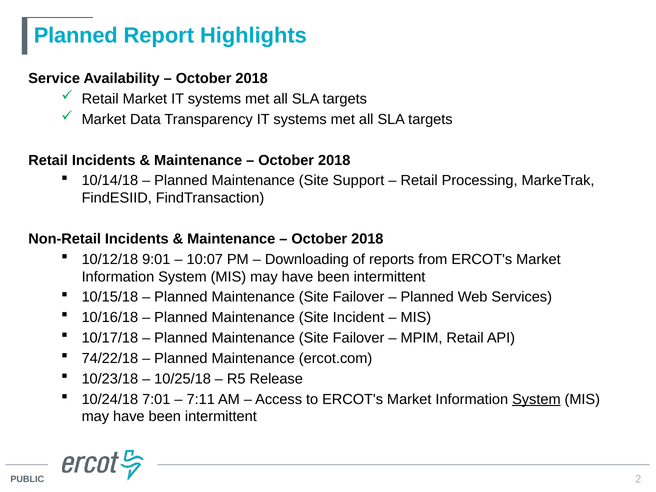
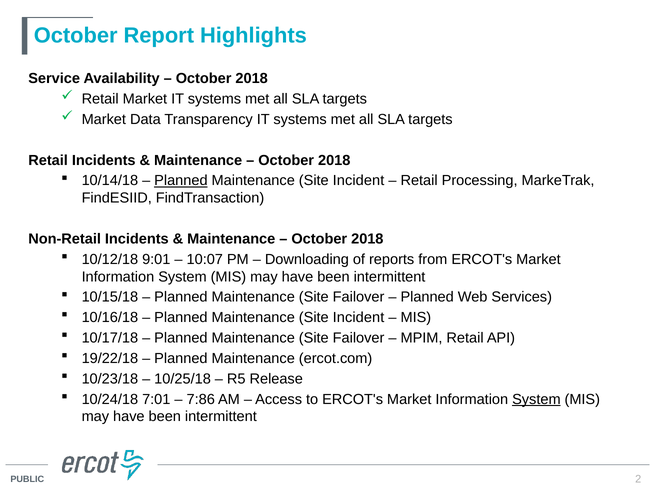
Planned at (76, 35): Planned -> October
Planned at (181, 181) underline: none -> present
Support at (359, 181): Support -> Incident
74/22/18: 74/22/18 -> 19/22/18
7:11: 7:11 -> 7:86
